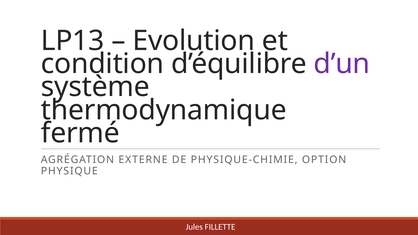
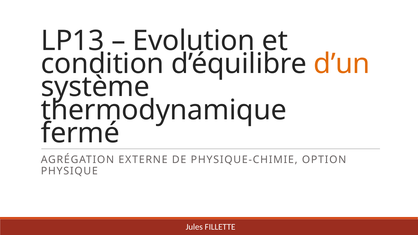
d’un colour: purple -> orange
